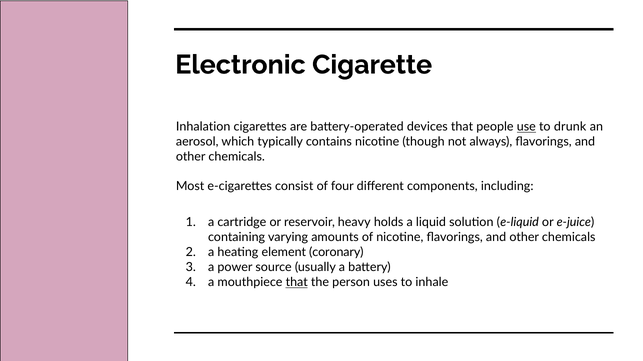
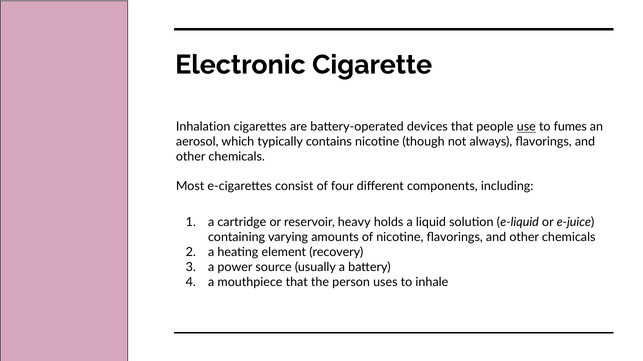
drunk: drunk -> fumes
coronary: coronary -> recovery
that at (297, 283) underline: present -> none
